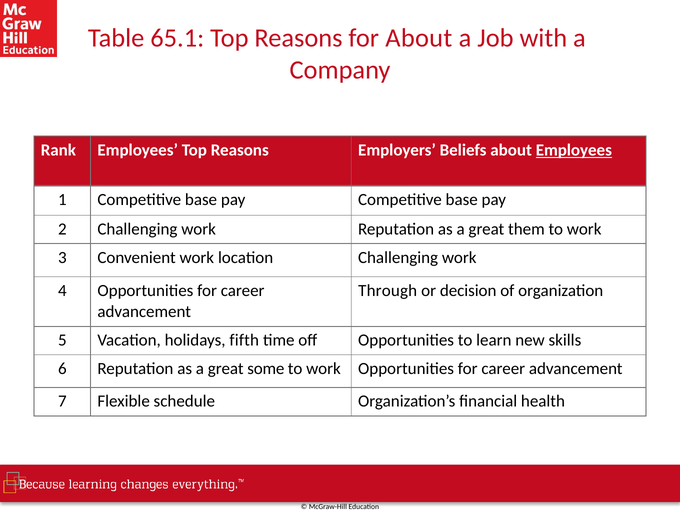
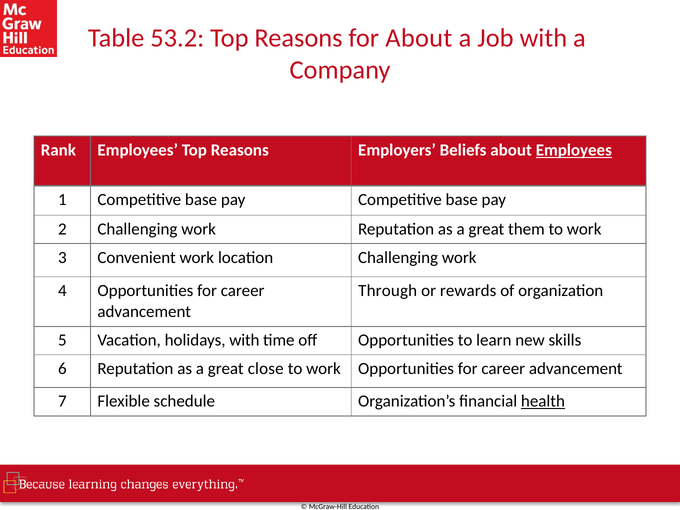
65.1: 65.1 -> 53.2
decision: decision -> rewards
holidays fifth: fifth -> with
some: some -> close
health underline: none -> present
